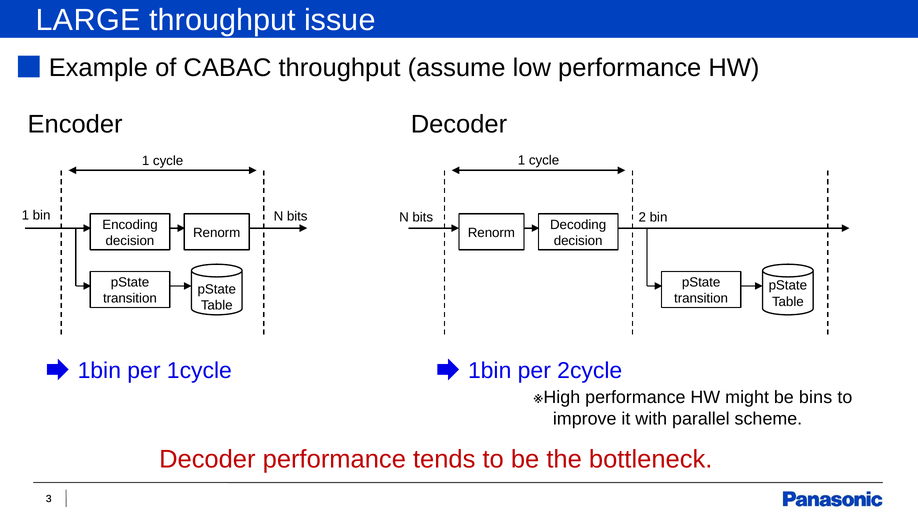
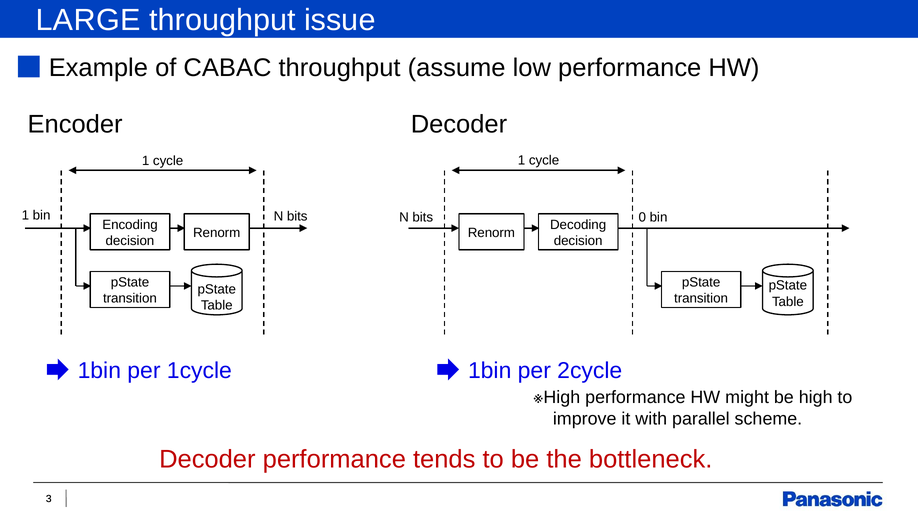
2: 2 -> 0
bins: bins -> high
